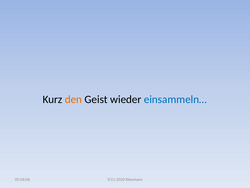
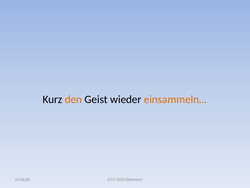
einsammeln… colour: blue -> orange
